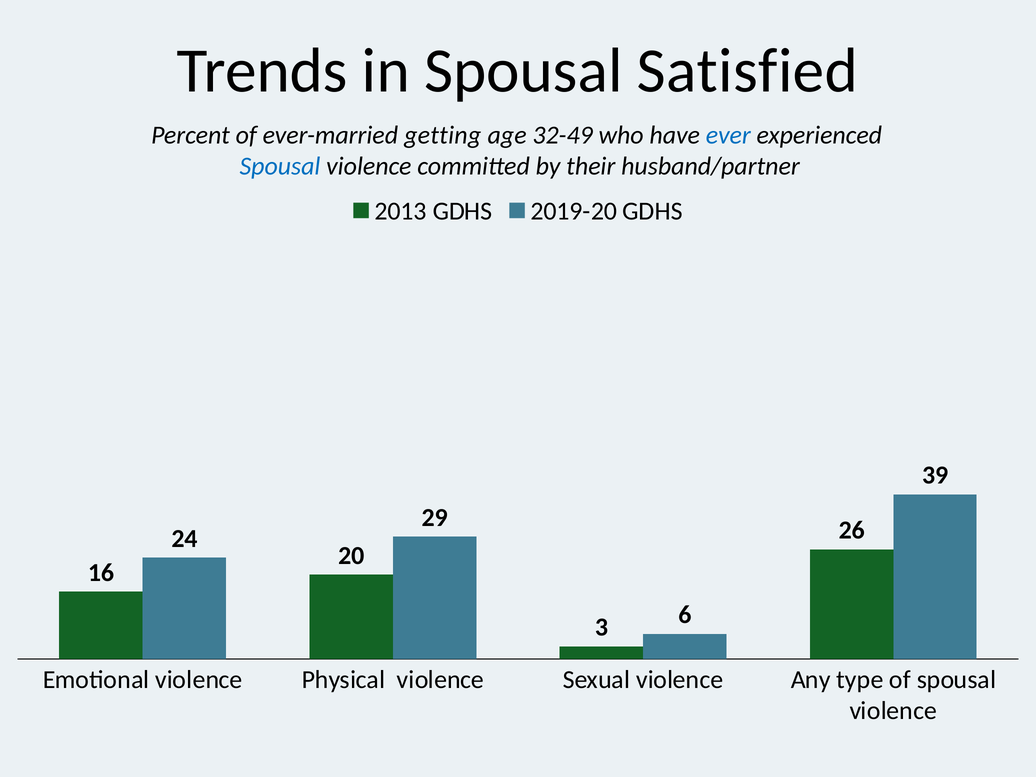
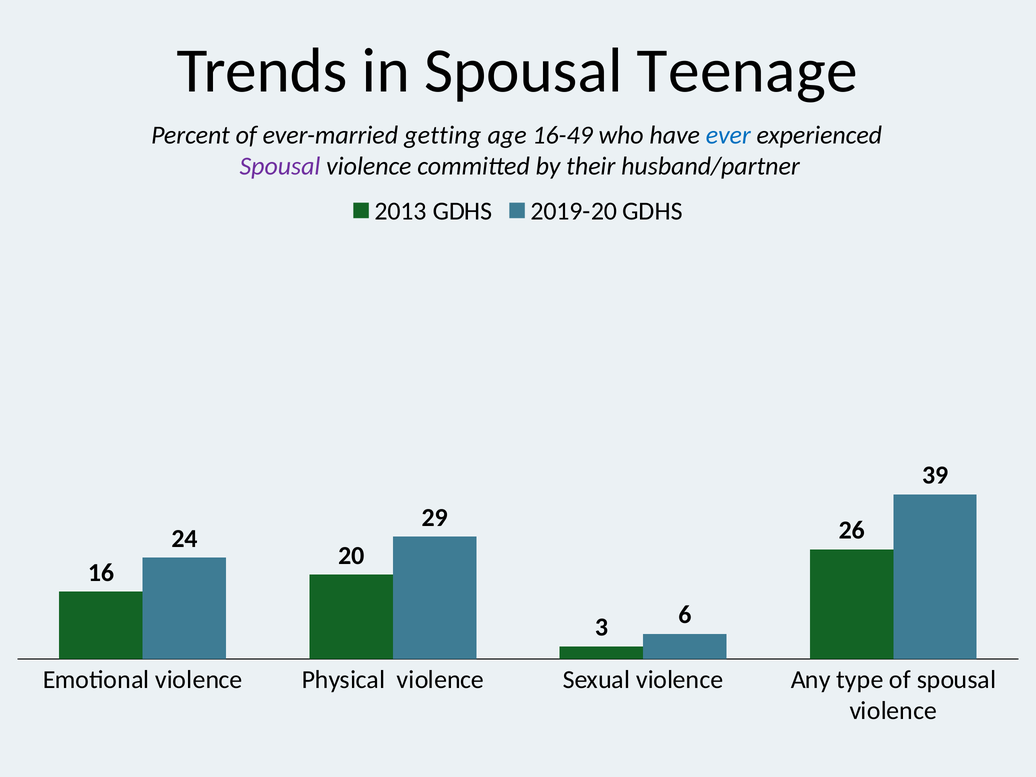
Satisfied: Satisfied -> Teenage
32-49: 32-49 -> 16-49
Spousal at (280, 166) colour: blue -> purple
